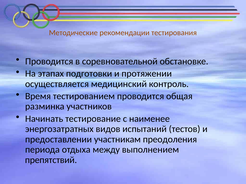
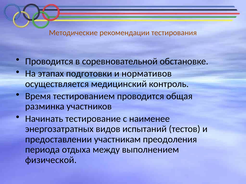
протяжении: протяжении -> нормативов
препятствий: препятствий -> физической
